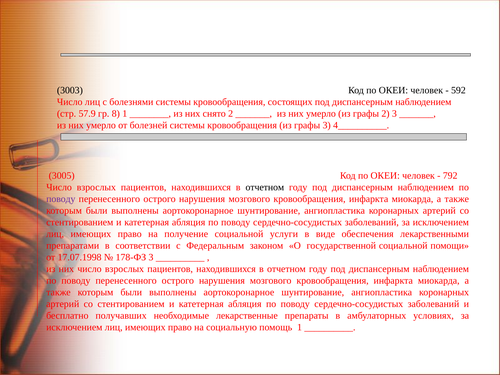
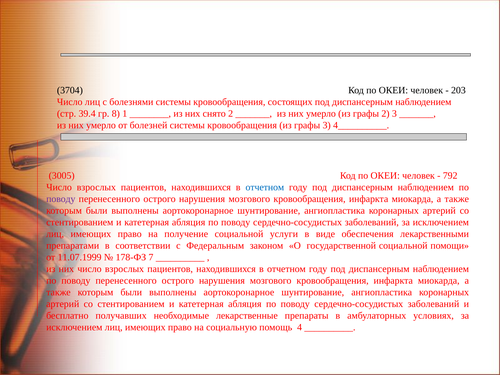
3003: 3003 -> 3704
592: 592 -> 203
57.9: 57.9 -> 39.4
отчетном at (265, 187) colour: black -> blue
17.07.1998: 17.07.1998 -> 11.07.1999
178-ФЗ 3: 3 -> 7
помощь 1: 1 -> 4
